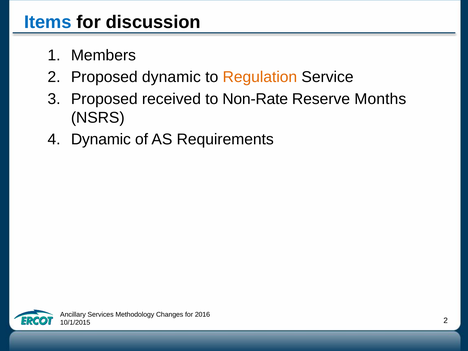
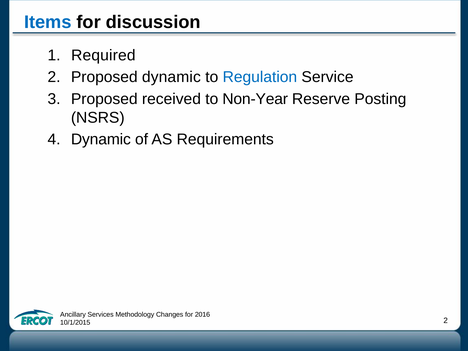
Members: Members -> Required
Regulation colour: orange -> blue
Non-Rate: Non-Rate -> Non-Year
Months: Months -> Posting
